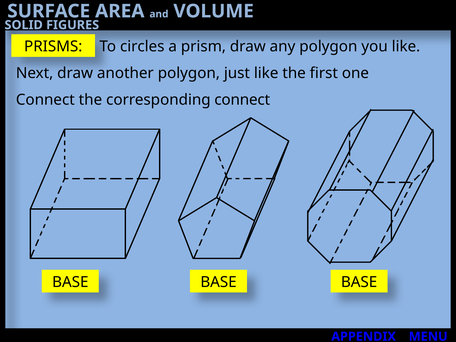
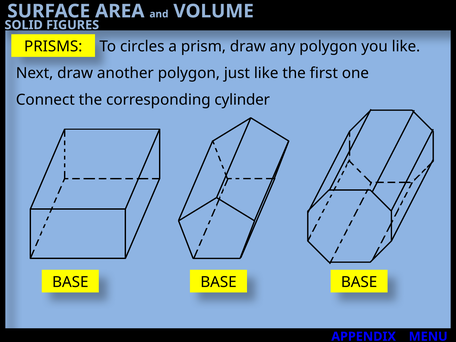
corresponding connect: connect -> cylinder
